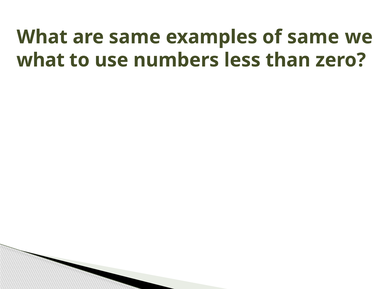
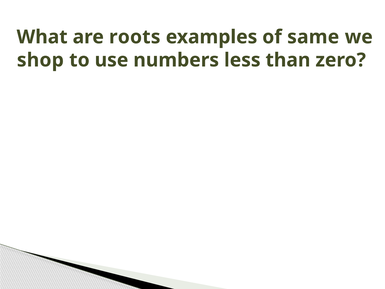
are same: same -> roots
what at (41, 60): what -> shop
